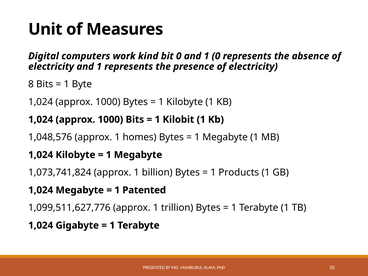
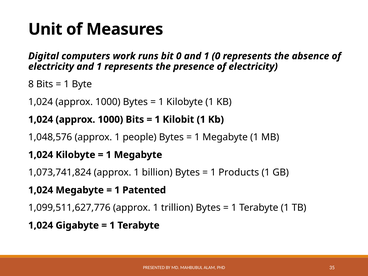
kind: kind -> runs
homes: homes -> people
